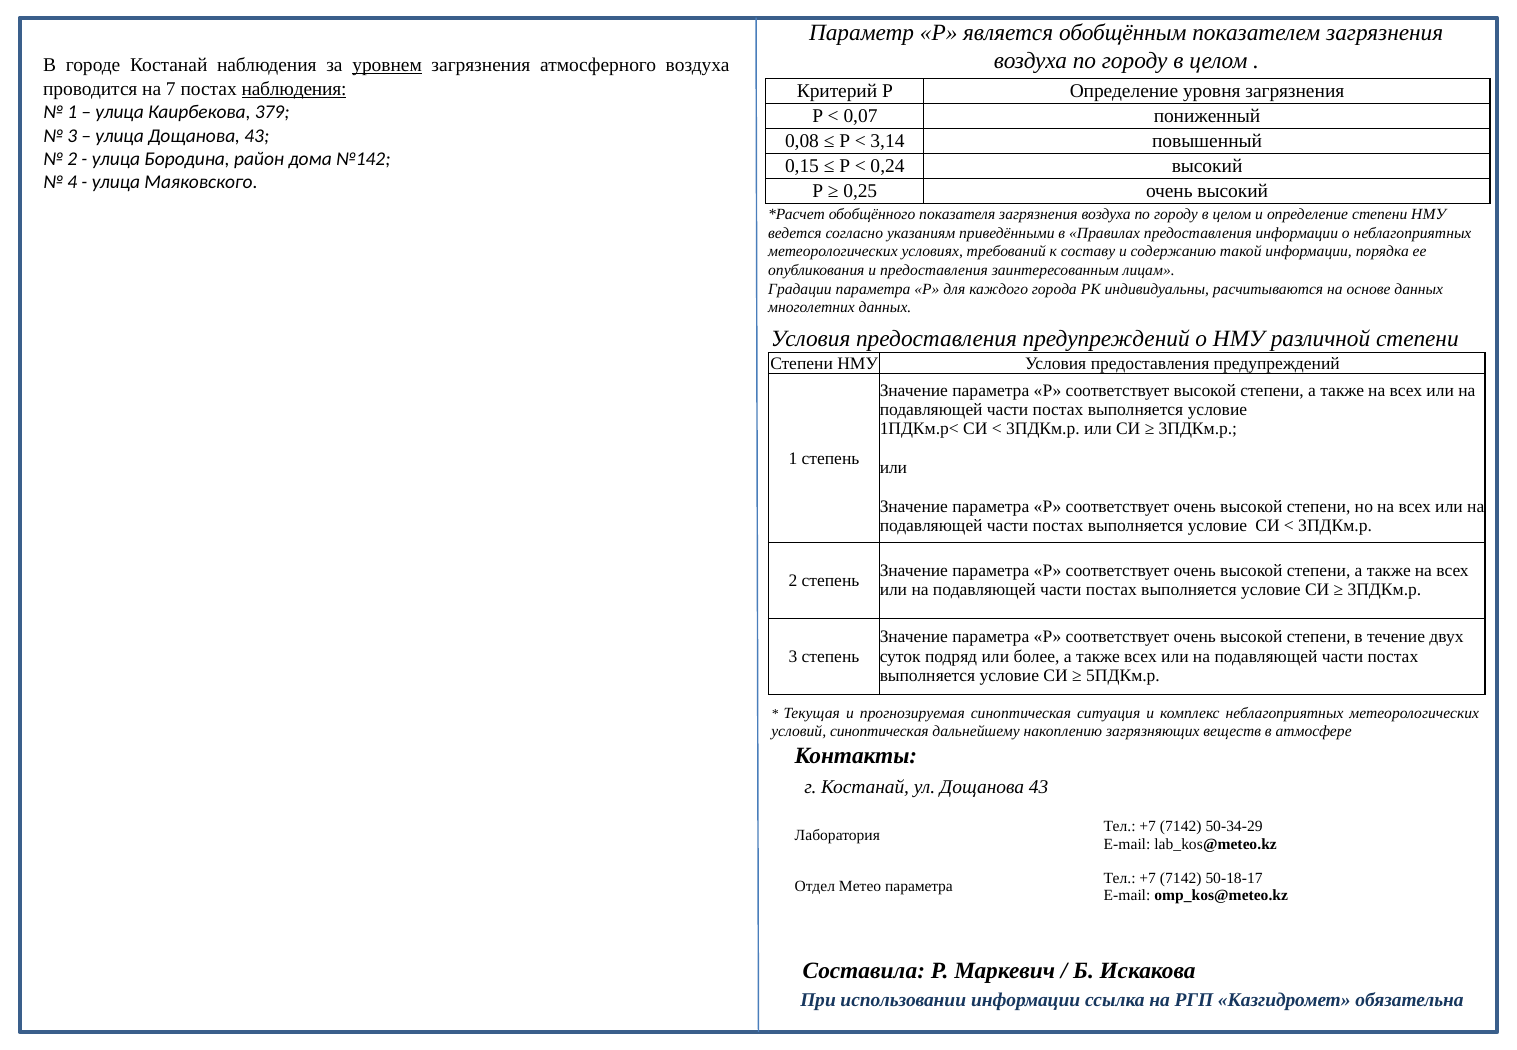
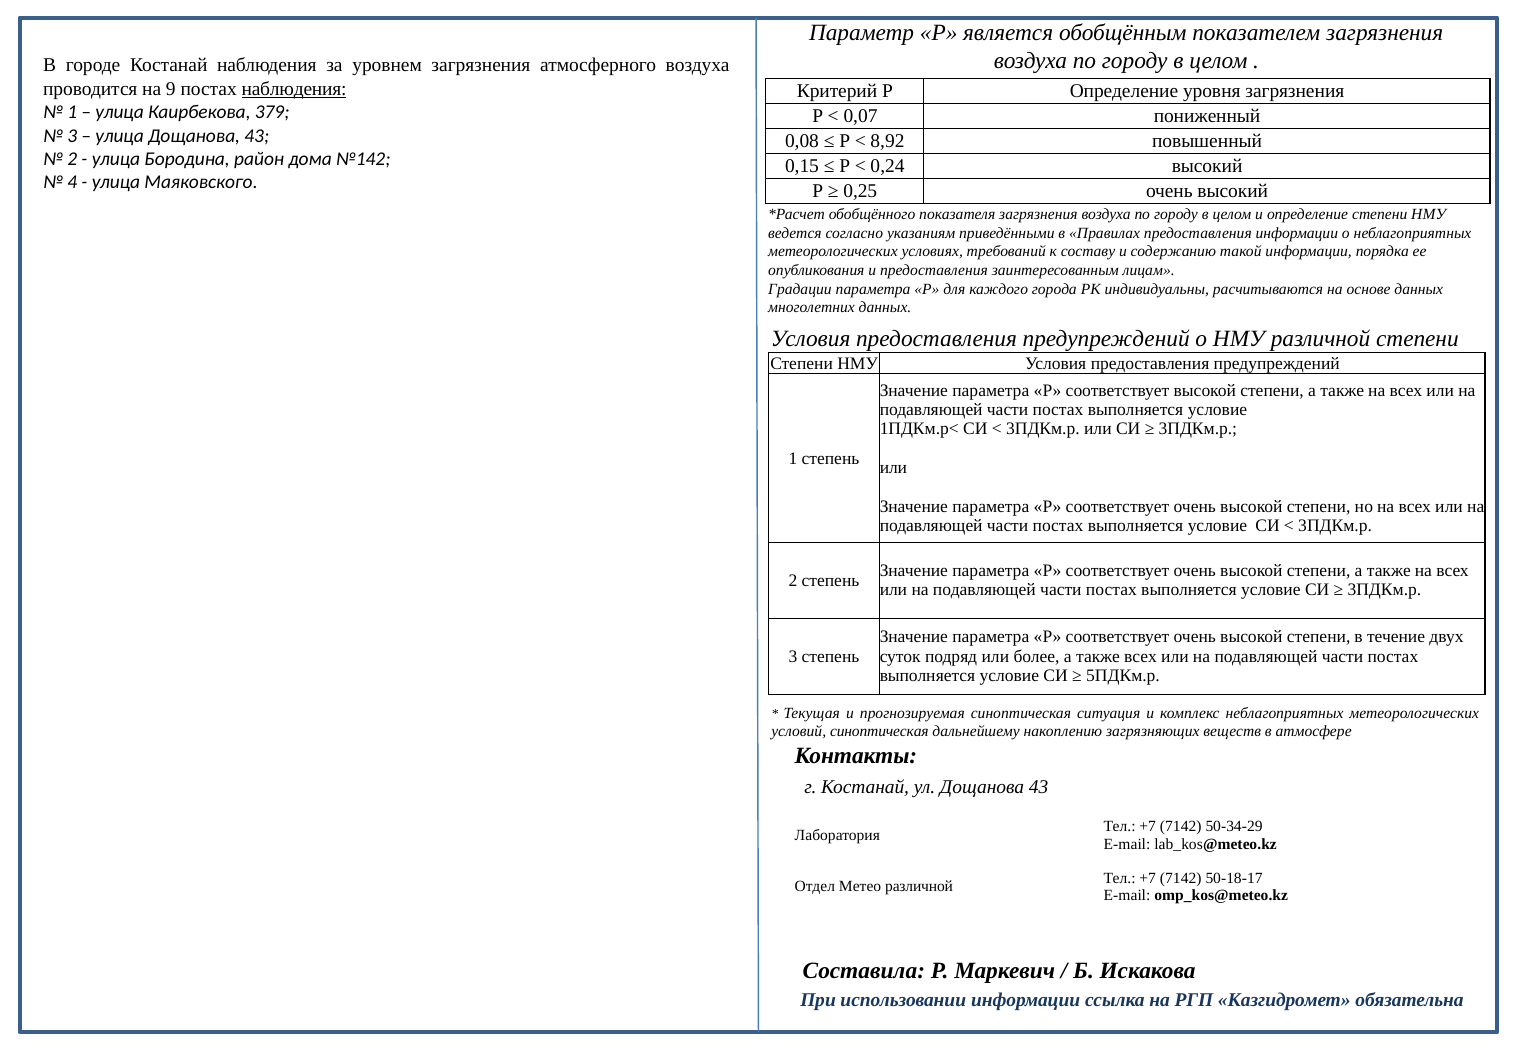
уровнем underline: present -> none
7: 7 -> 9
3,14: 3,14 -> 8,92
Метео параметра: параметра -> различной
